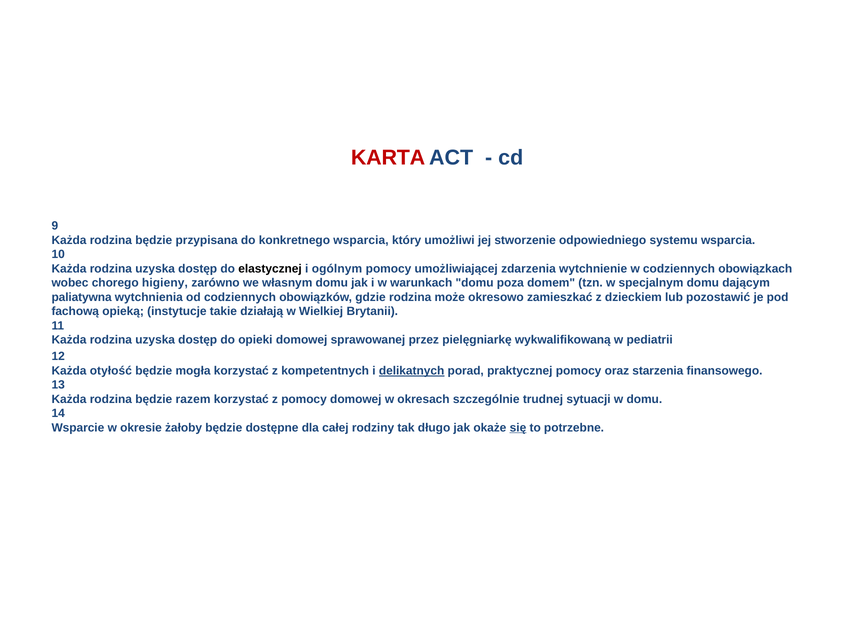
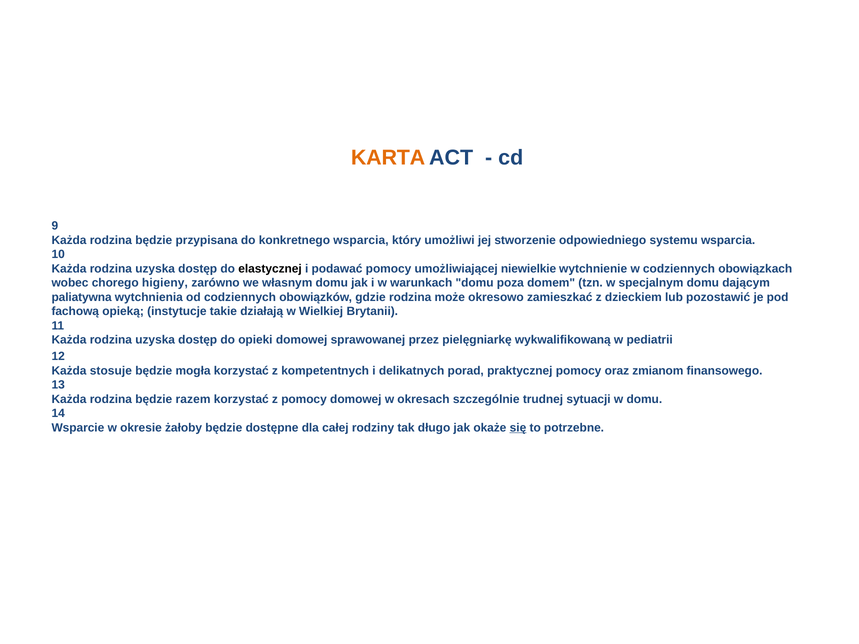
KARTA colour: red -> orange
ogólnym: ogólnym -> podawać
zdarzenia: zdarzenia -> niewielkie
otyłość: otyłość -> stosuje
delikatnych underline: present -> none
starzenia: starzenia -> zmianom
